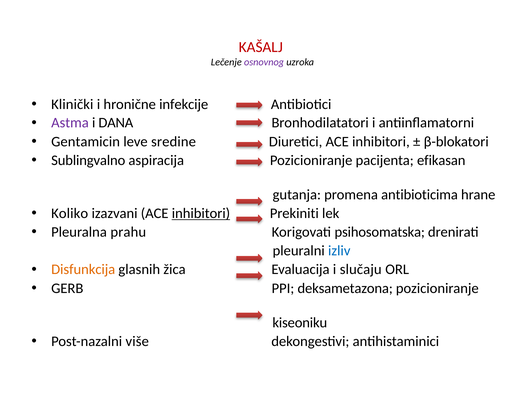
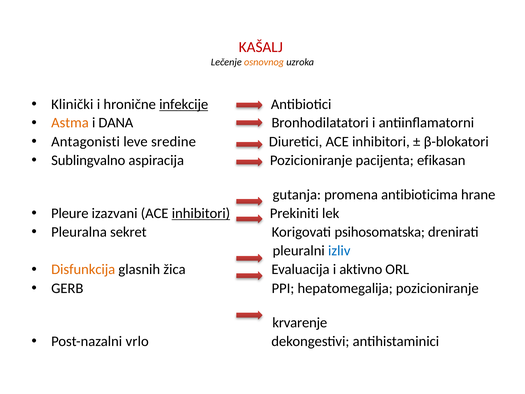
osnovnog colour: purple -> orange
infekcije underline: none -> present
Astma colour: purple -> orange
Gentamicin: Gentamicin -> Antagonisti
Koliko: Koliko -> Pleure
prahu: prahu -> sekret
slučaju: slučaju -> aktivno
deksametazona: deksametazona -> hepatomegalija
kiseoniku: kiseoniku -> krvarenje
više: više -> vrlo
